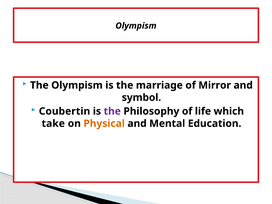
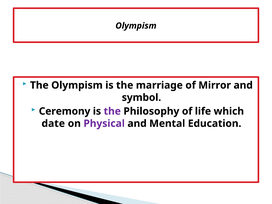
Coubertin: Coubertin -> Ceremony
take: take -> date
Physical colour: orange -> purple
